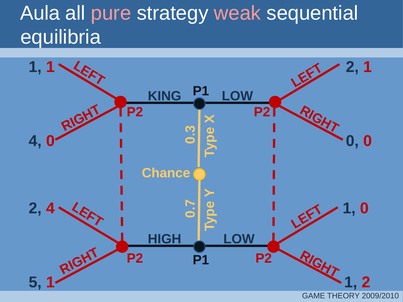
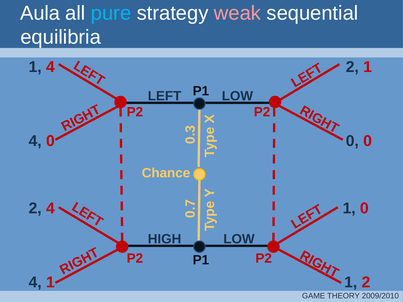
pure colour: pink -> light blue
1 1: 1 -> 4
KING: KING -> LEFT
5 at (35, 283): 5 -> 4
